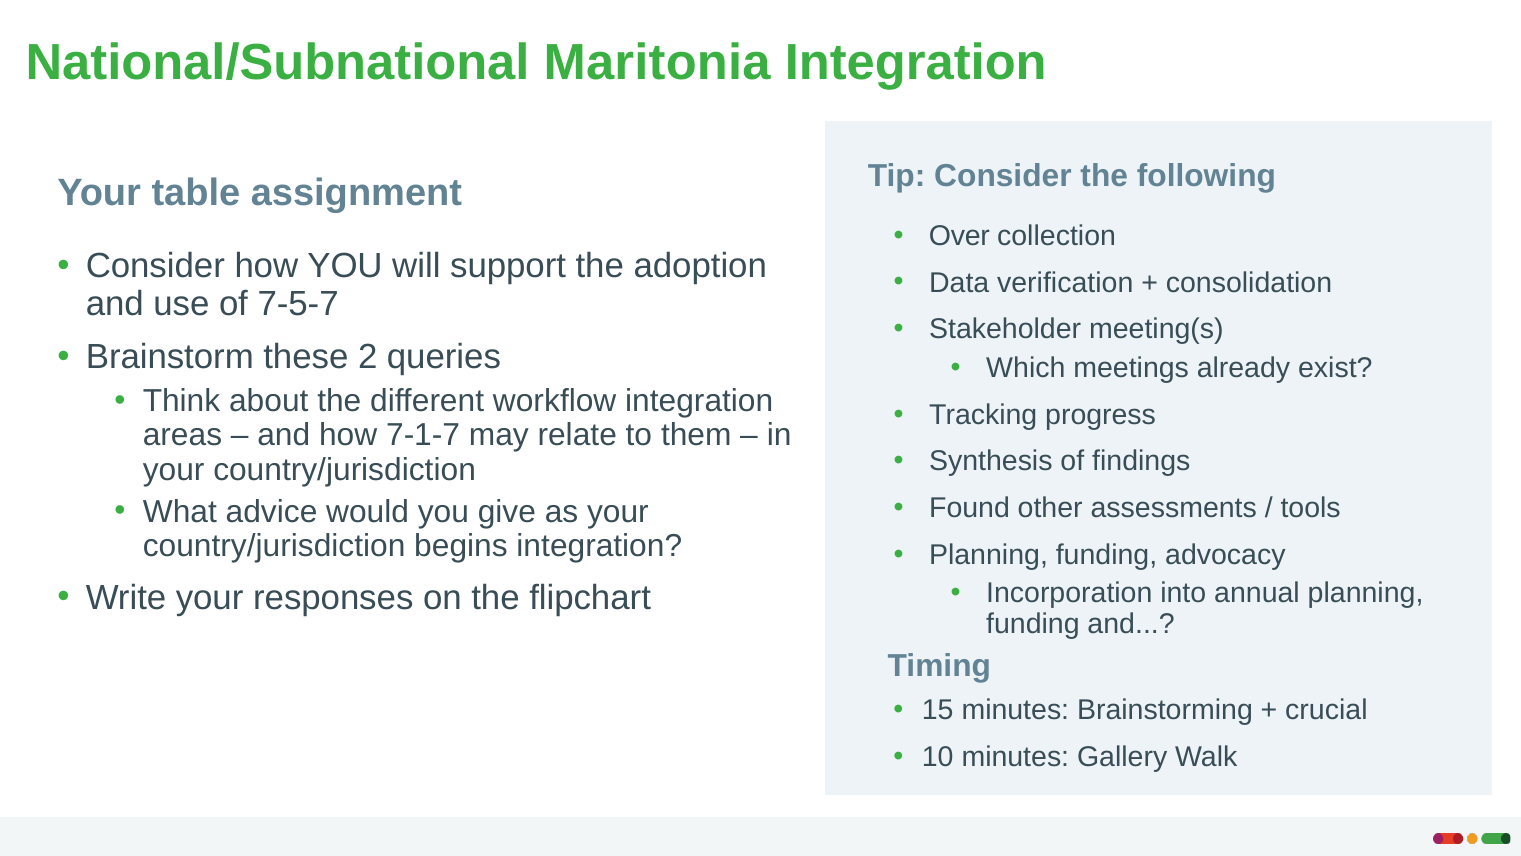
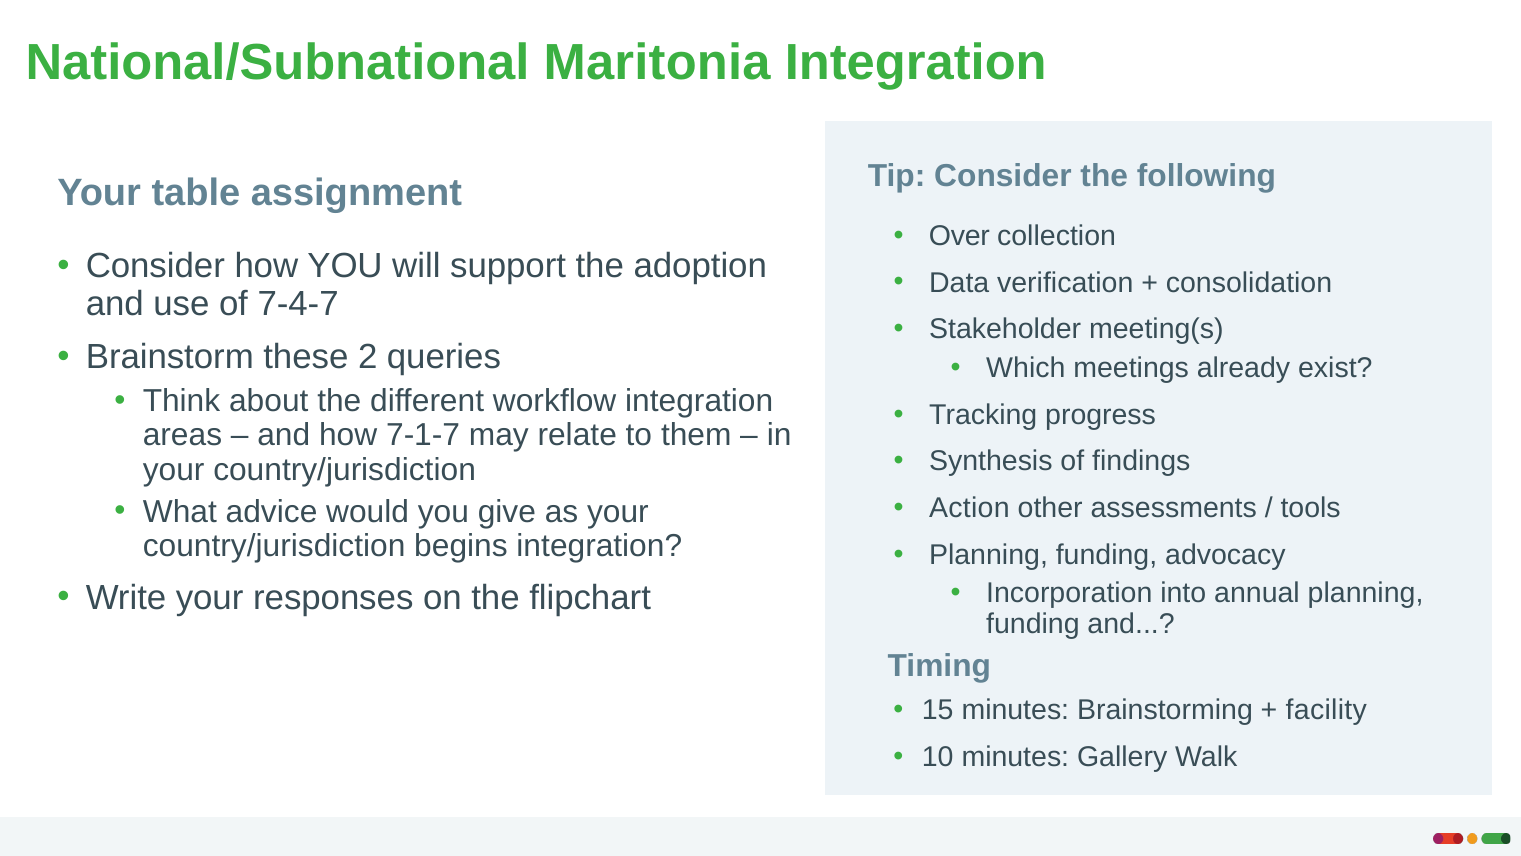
7-5-7: 7-5-7 -> 7-4-7
Found: Found -> Action
crucial: crucial -> facility
